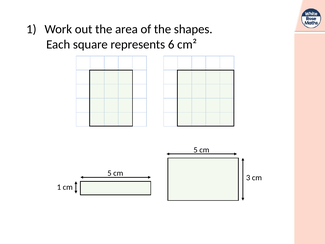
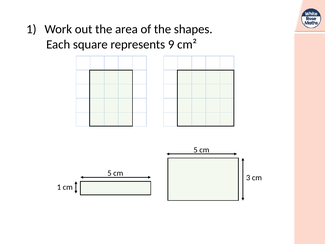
6: 6 -> 9
